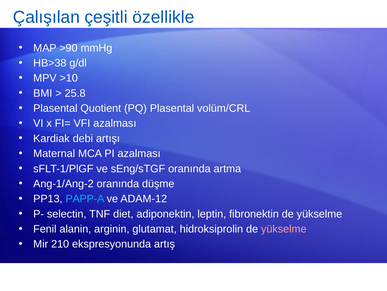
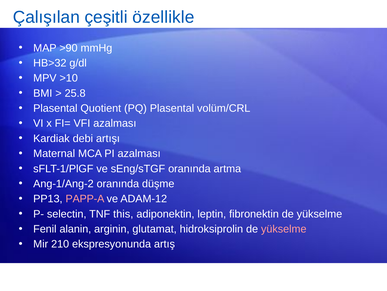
HB>38: HB>38 -> HB>32
PAPP-A colour: light blue -> pink
diet: diet -> this
